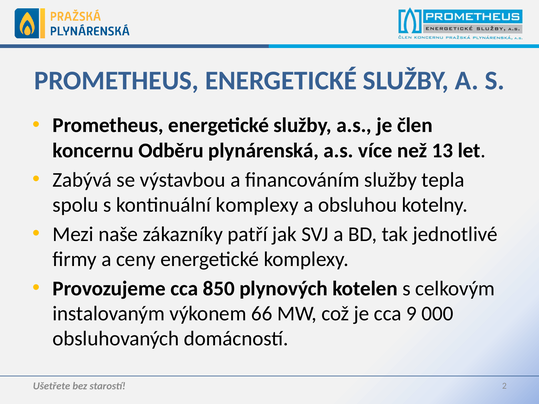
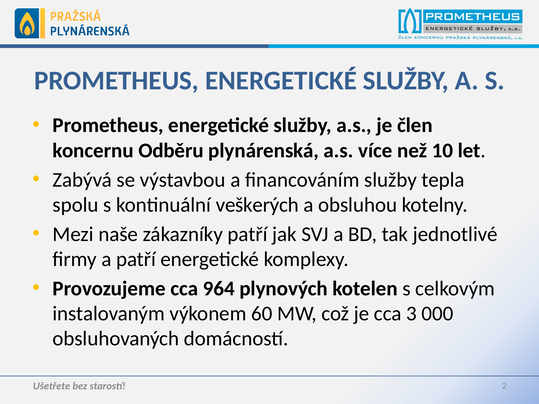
13: 13 -> 10
kontinuální komplexy: komplexy -> veškerých
a ceny: ceny -> patří
850: 850 -> 964
66: 66 -> 60
9: 9 -> 3
